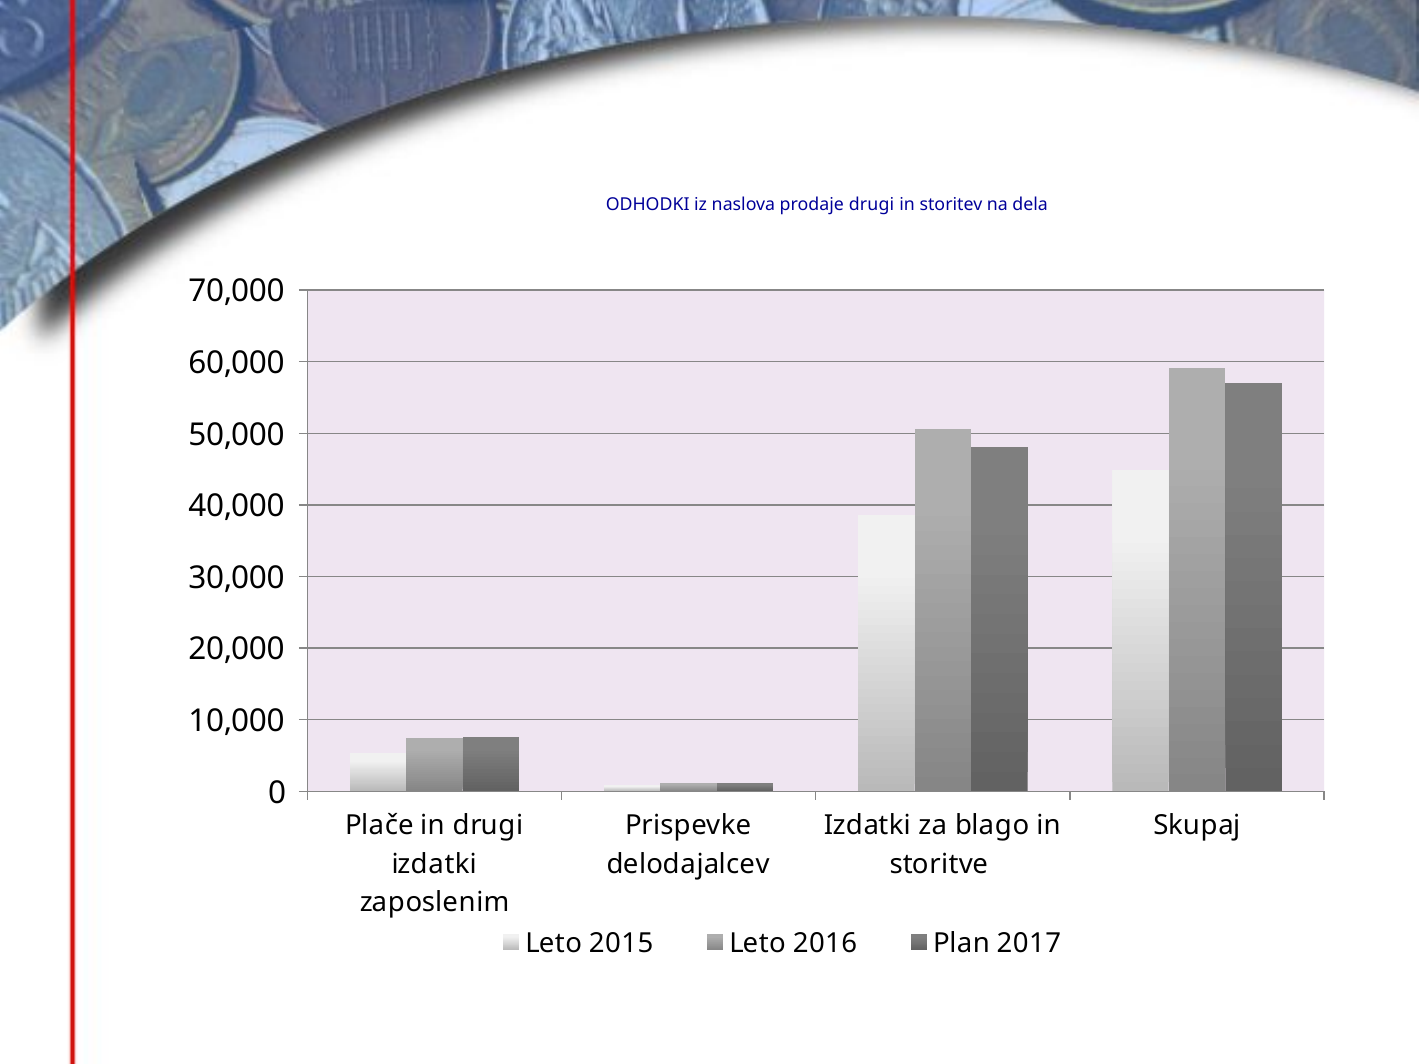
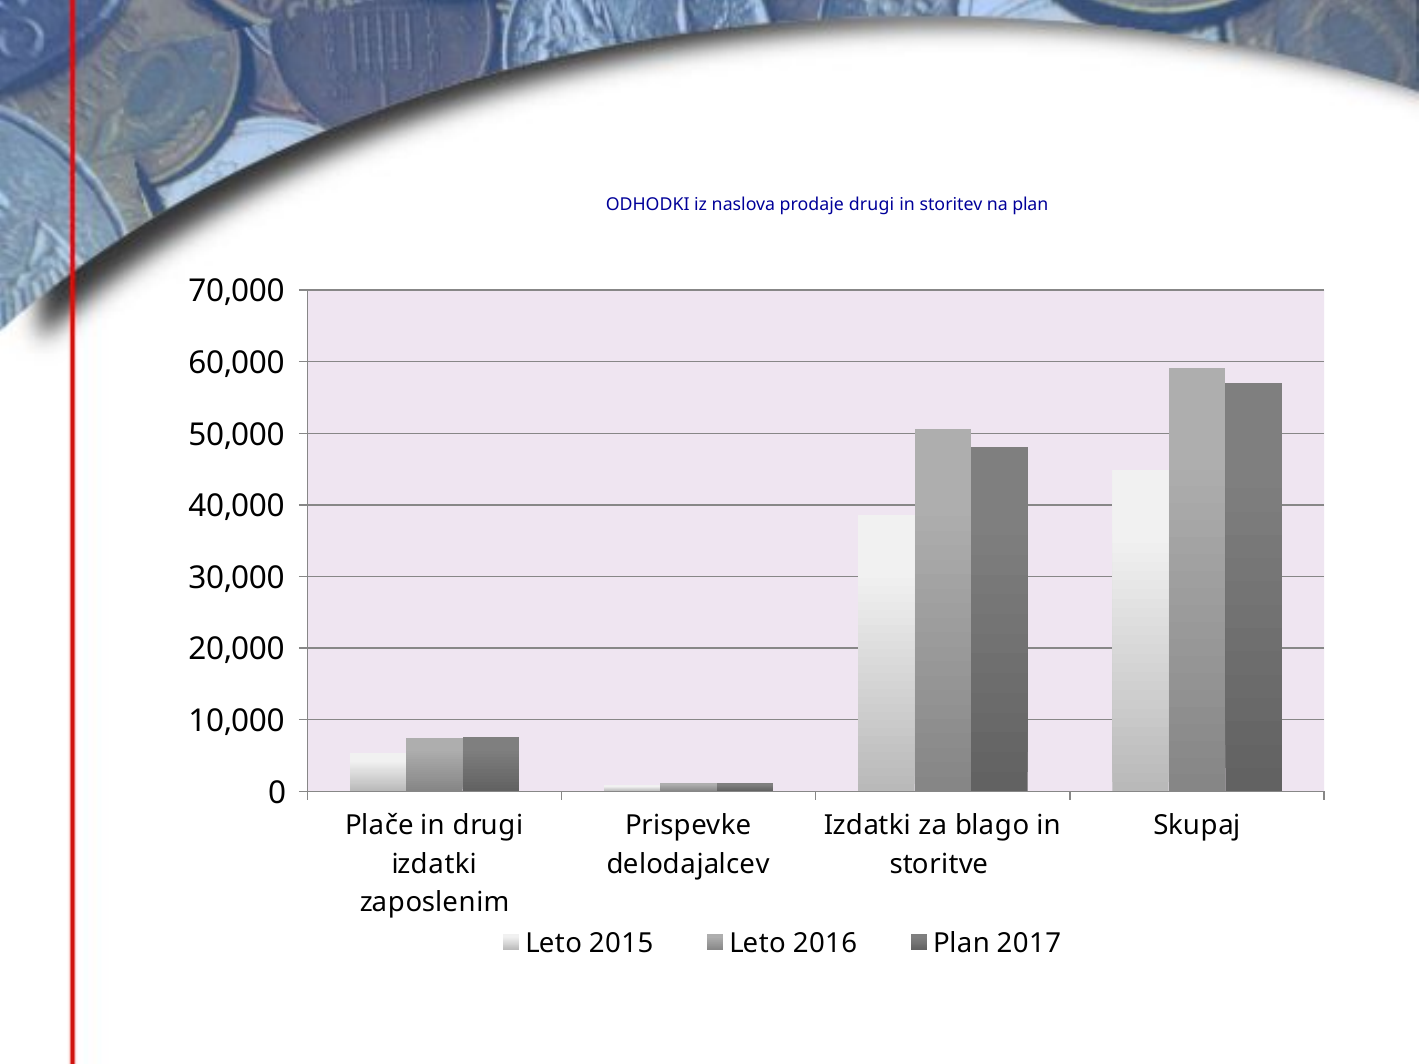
na dela: dela -> plan
